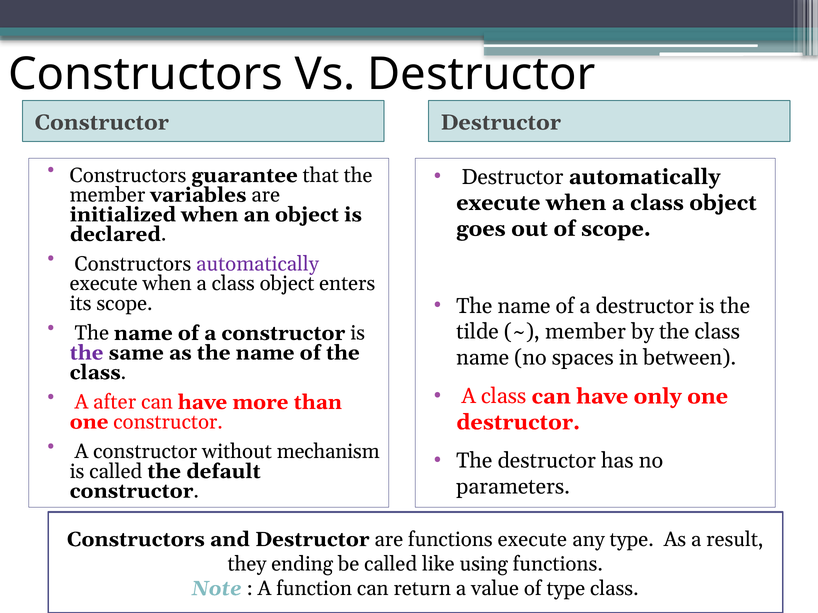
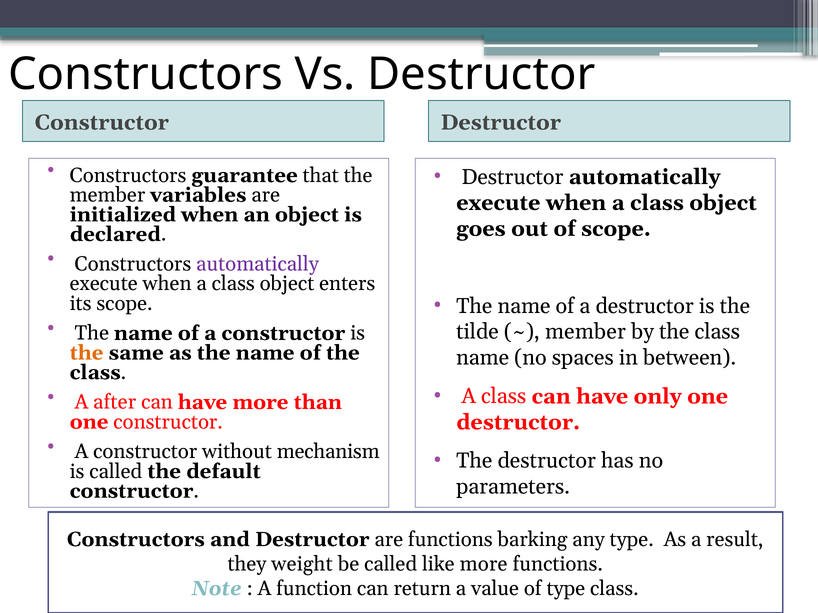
the at (87, 353) colour: purple -> orange
functions execute: execute -> barking
ending: ending -> weight
like using: using -> more
